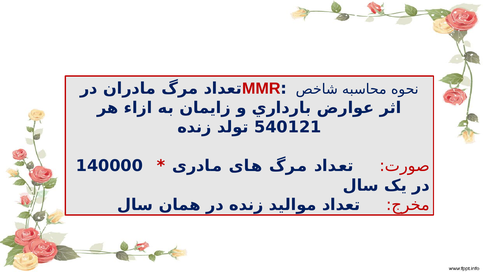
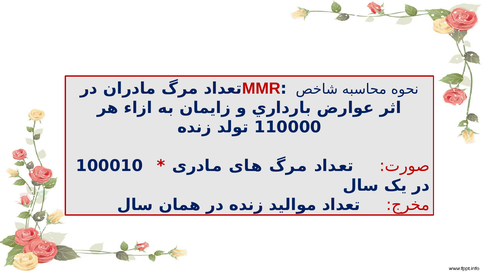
540121: 540121 -> 110000
140000: 140000 -> 100010
